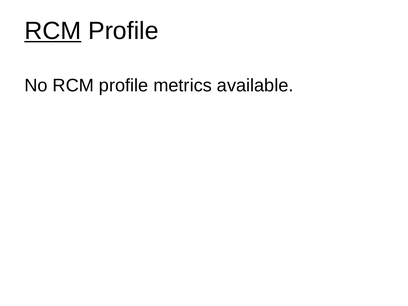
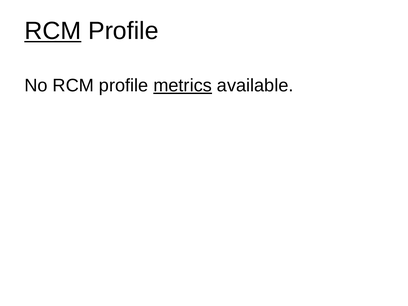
metrics underline: none -> present
